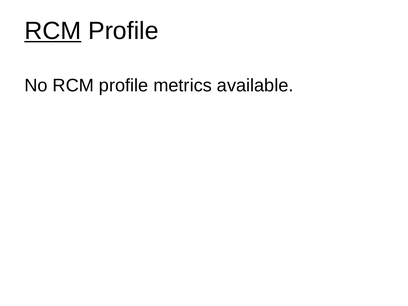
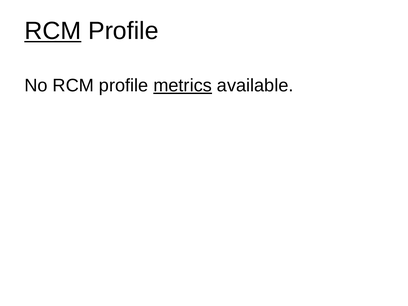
metrics underline: none -> present
